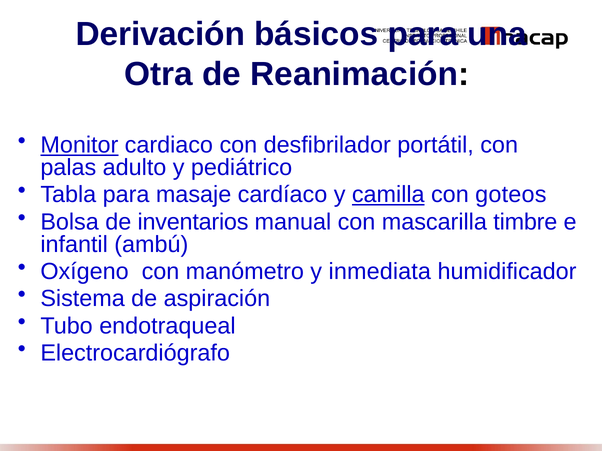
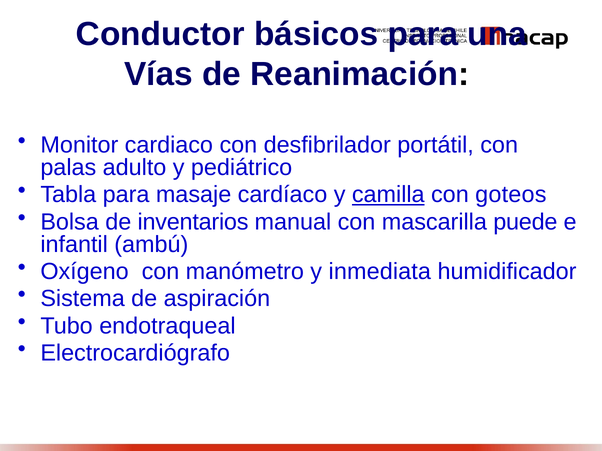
Derivación: Derivación -> Conductor
Otra: Otra -> Vías
Monitor underline: present -> none
timbre: timbre -> puede
